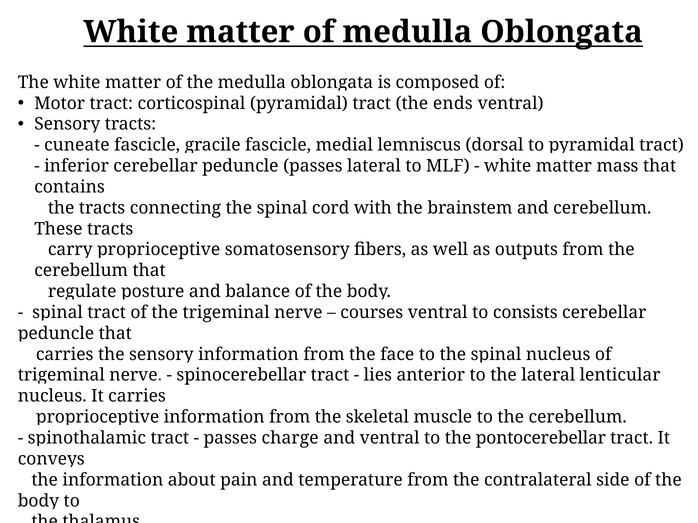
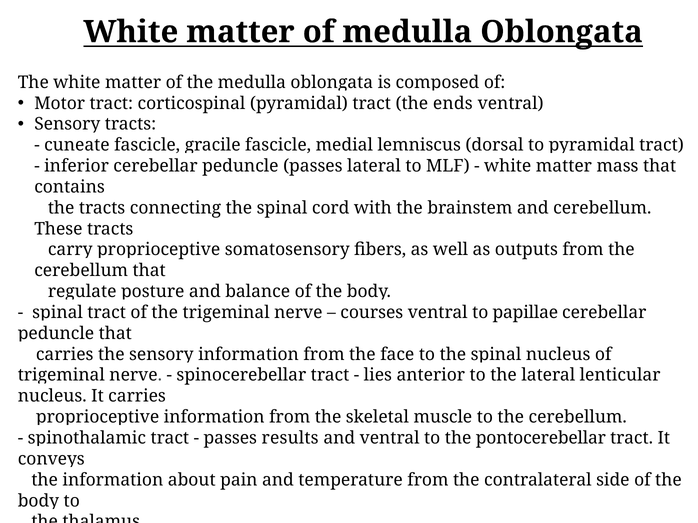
consists: consists -> papillae
charge: charge -> results
